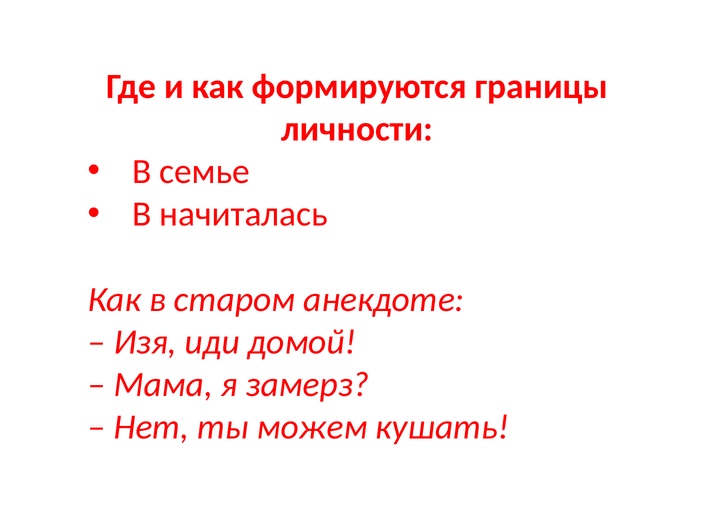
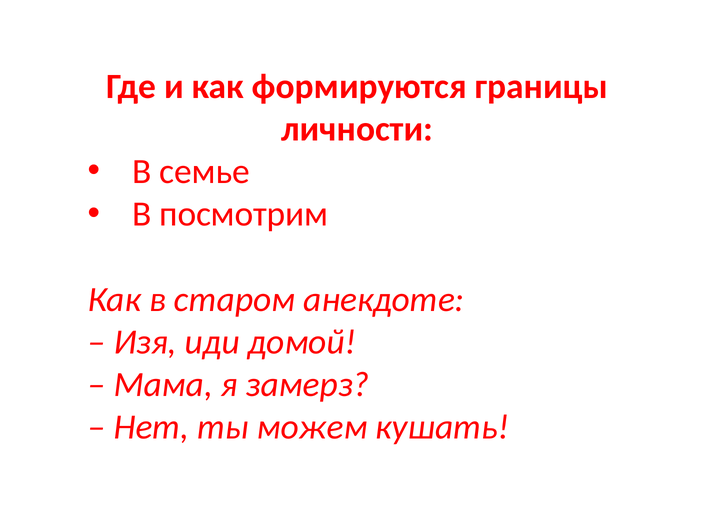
начиталась: начиталась -> посмотрим
